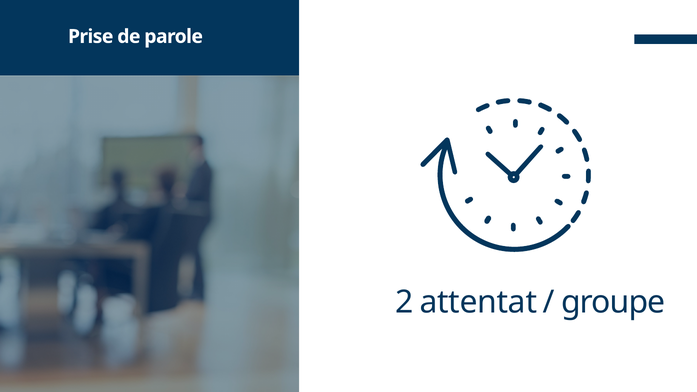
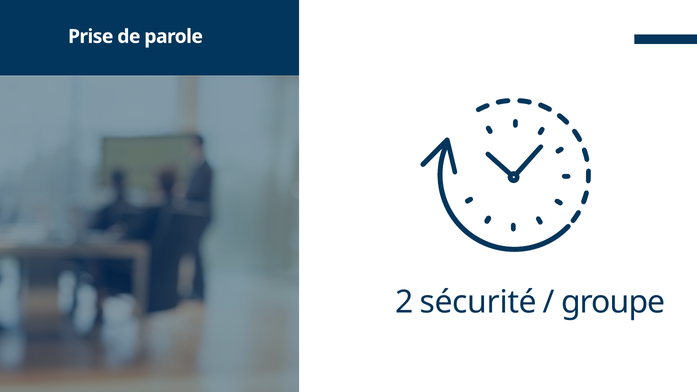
attentat: attentat -> sécurité
